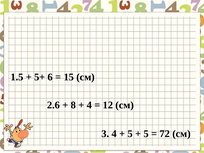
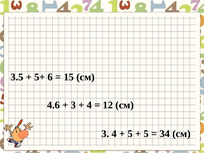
1.5: 1.5 -> 3.5
2.6: 2.6 -> 4.6
8 at (73, 105): 8 -> 3
72: 72 -> 34
